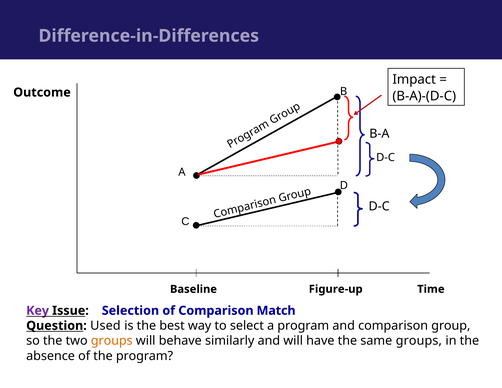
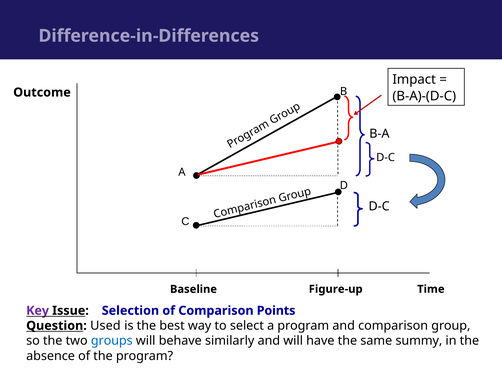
Match: Match -> Points
groups at (112, 341) colour: orange -> blue
same groups: groups -> summy
